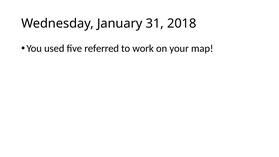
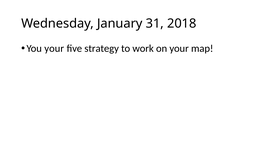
You used: used -> your
referred: referred -> strategy
